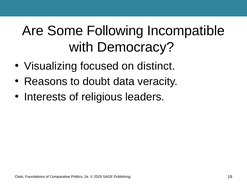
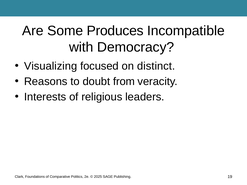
Following: Following -> Produces
data: data -> from
